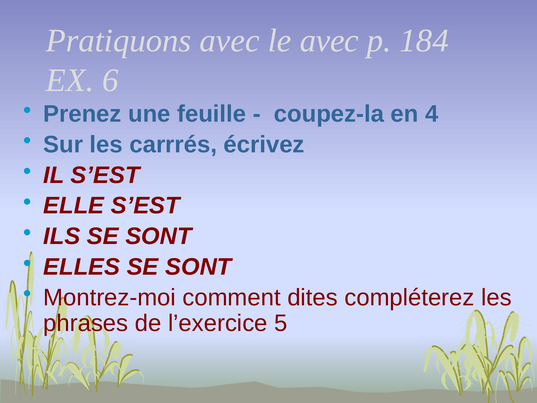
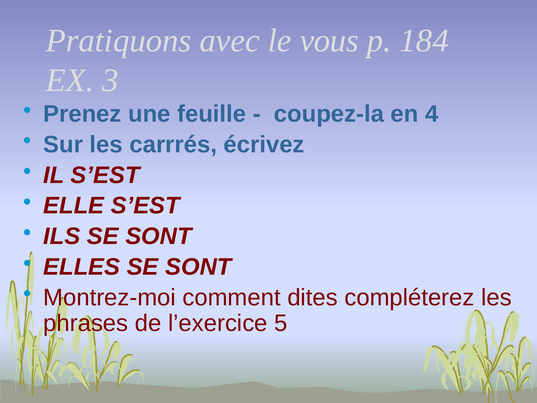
le avec: avec -> vous
6: 6 -> 3
